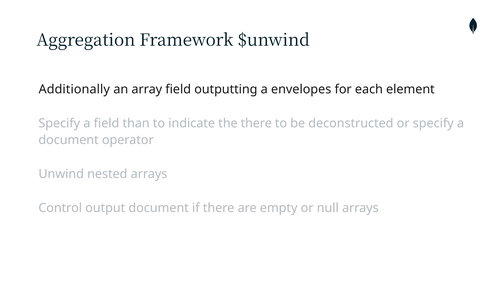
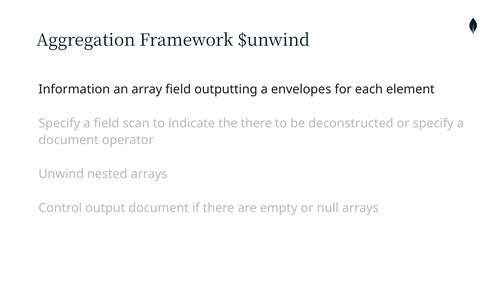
Additionally: Additionally -> Information
than: than -> scan
